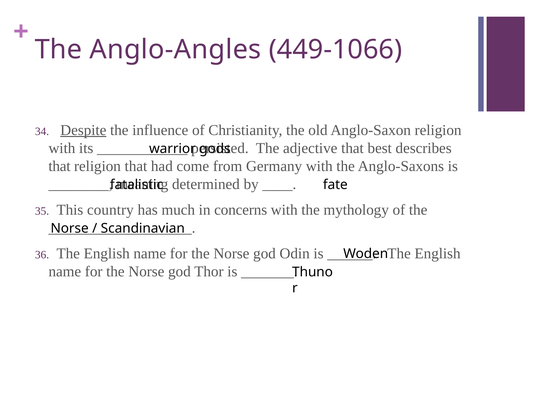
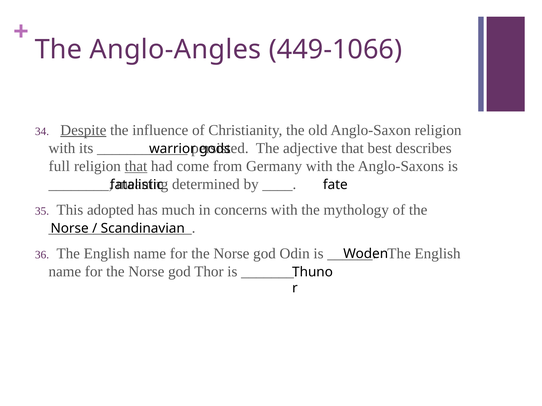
that at (59, 166): that -> full
that at (136, 166) underline: none -> present
country: country -> adopted
